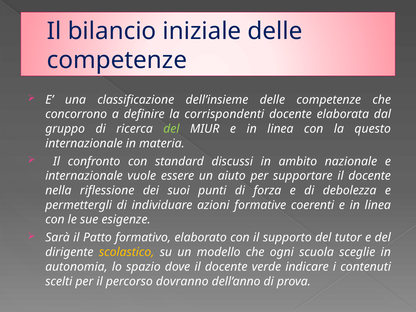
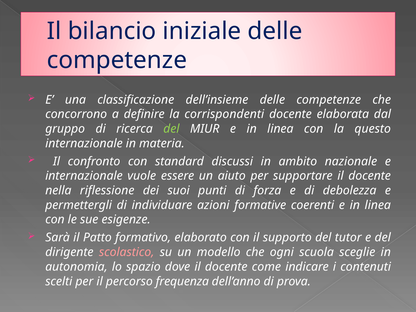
scolastico colour: yellow -> pink
verde: verde -> come
dovranno: dovranno -> frequenza
